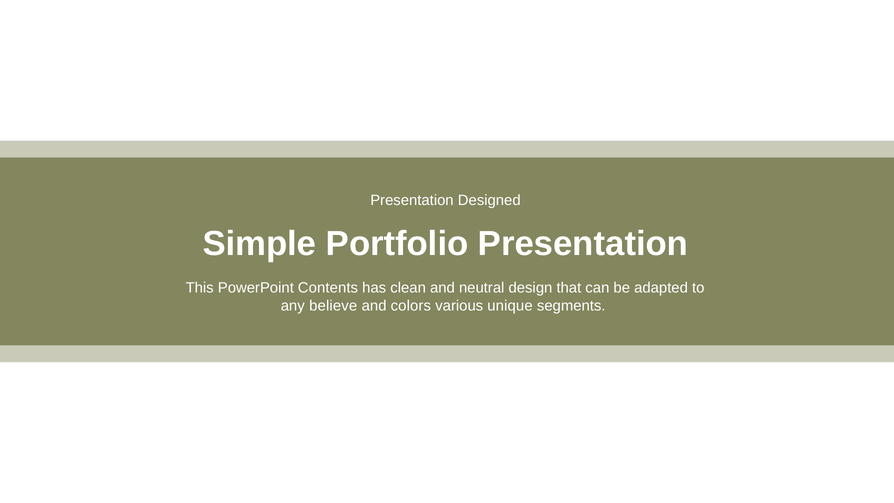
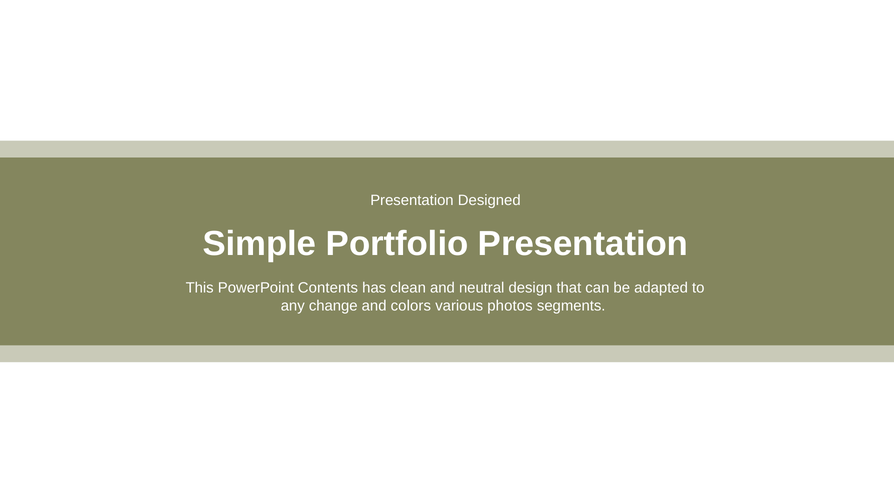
believe: believe -> change
unique: unique -> photos
